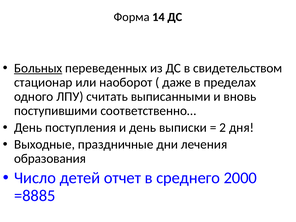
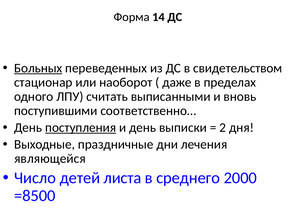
поступления underline: none -> present
образования: образования -> являющейся
отчет: отчет -> листа
=8885: =8885 -> =8500
